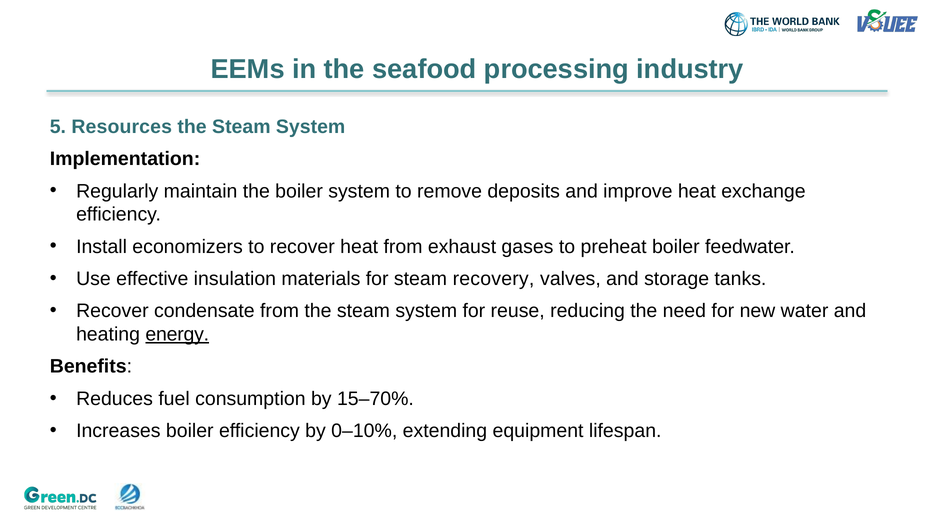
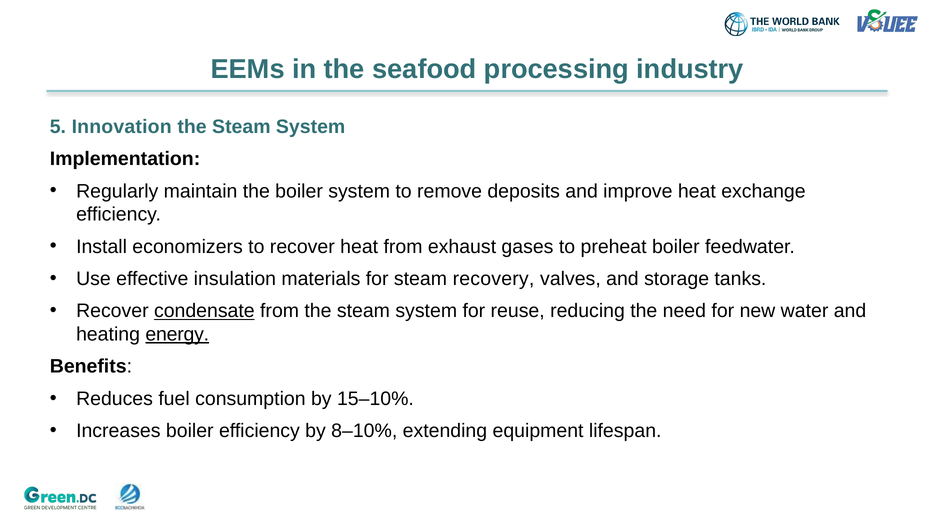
Resources: Resources -> Innovation
condensate underline: none -> present
15–70%: 15–70% -> 15–10%
0–10%: 0–10% -> 8–10%
